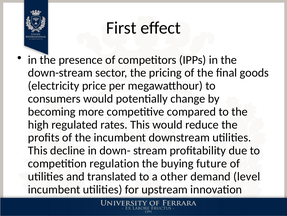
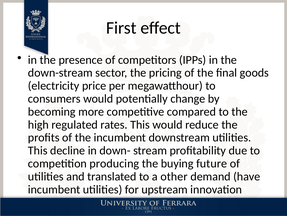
regulation: regulation -> producing
level: level -> have
